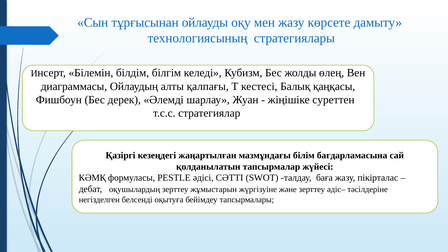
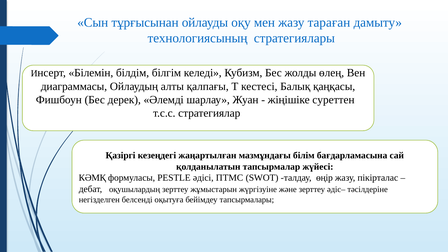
көрсете: көрсете -> тараған
СӘТТІ: СӘТТІ -> ПТМС
баға: баға -> өңiр
